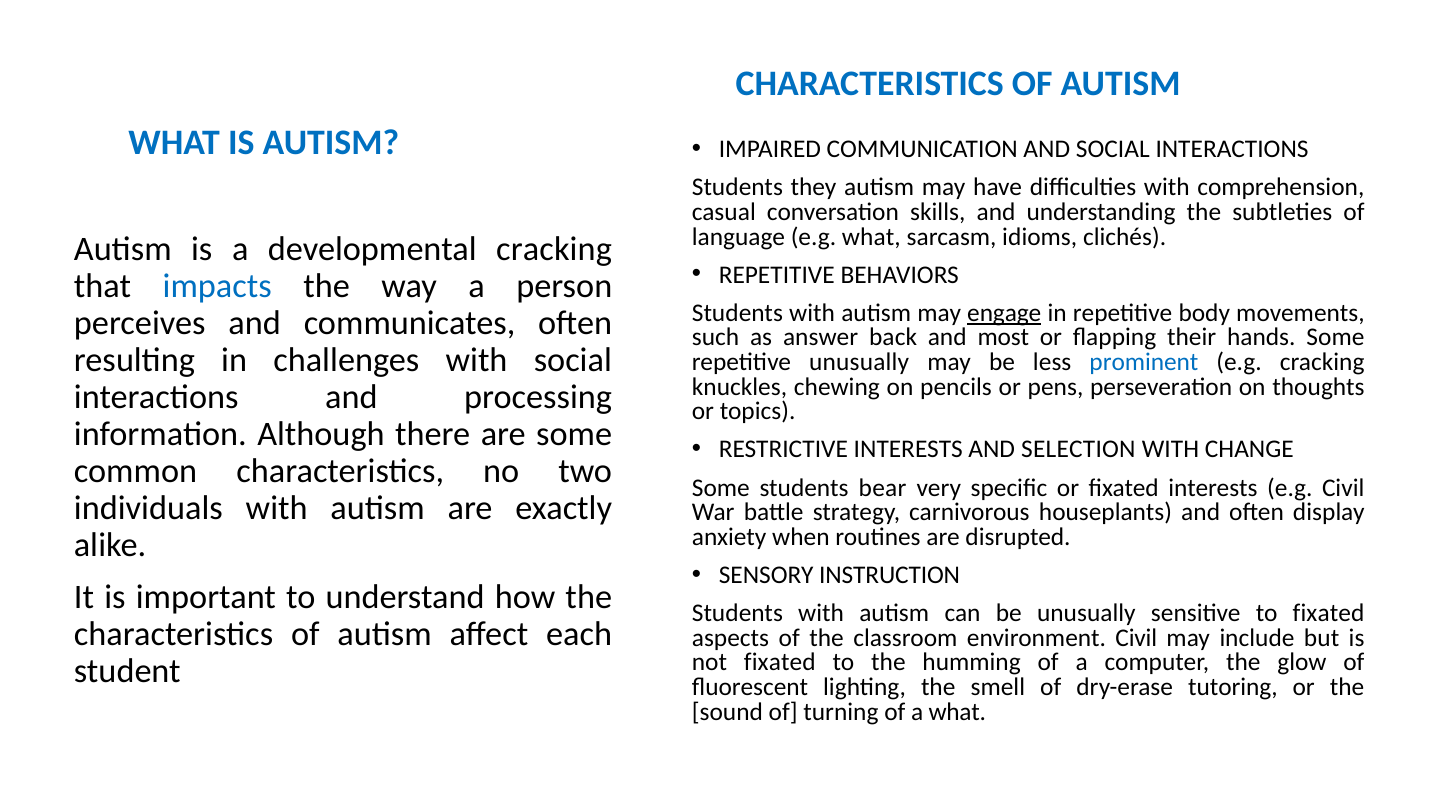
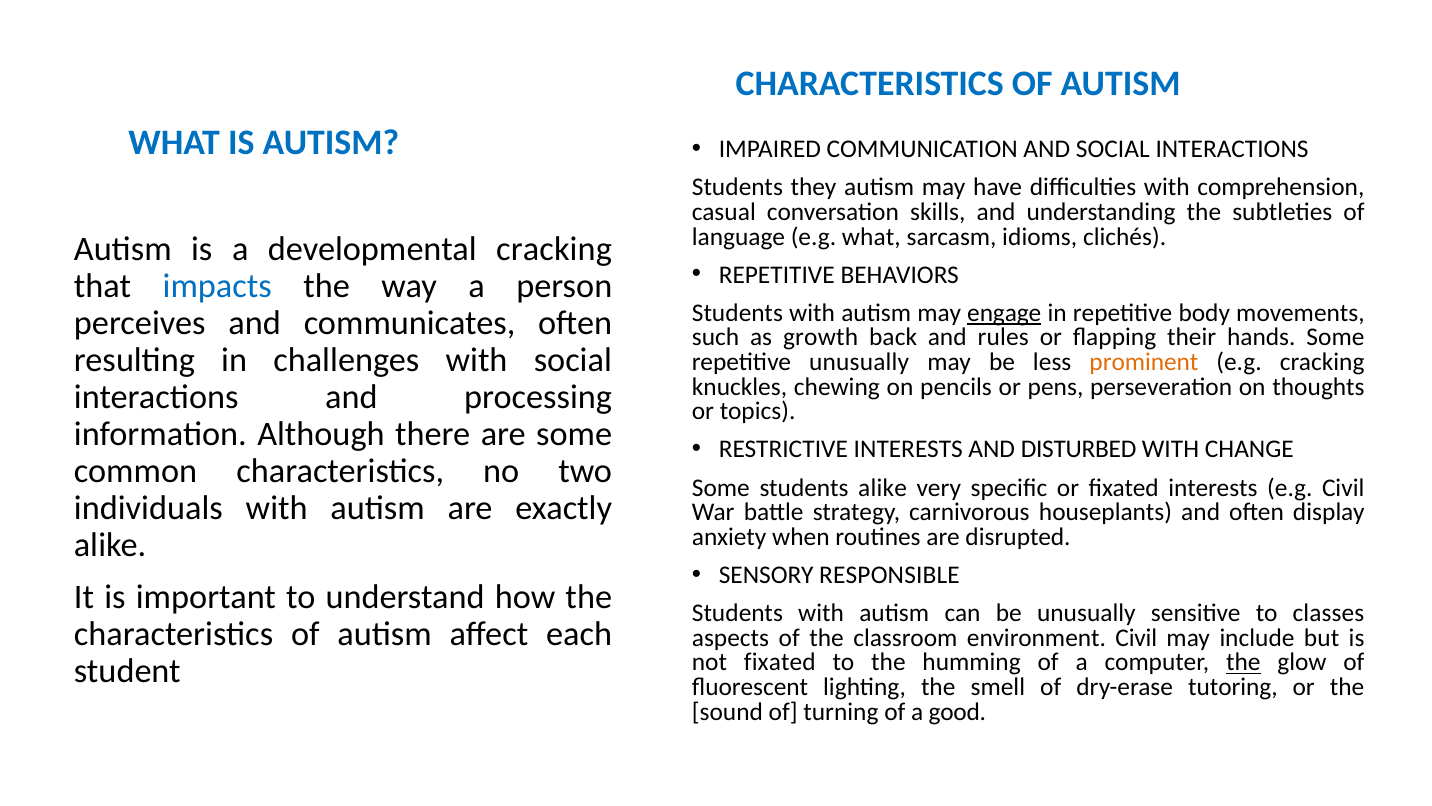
answer: answer -> growth
most: most -> rules
prominent colour: blue -> orange
SELECTION: SELECTION -> DISTURBED
students bear: bear -> alike
INSTRUCTION: INSTRUCTION -> RESPONSIBLE
to fixated: fixated -> classes
the at (1243, 662) underline: none -> present
a what: what -> good
